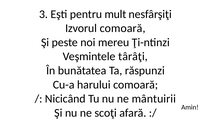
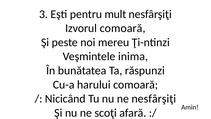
târâţi: târâţi -> inima
ne mântuirii: mântuirii -> nesfârşiţi
